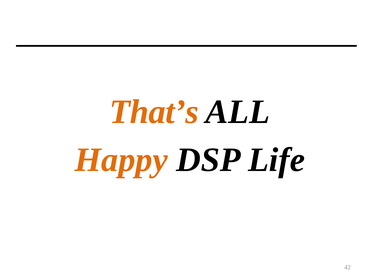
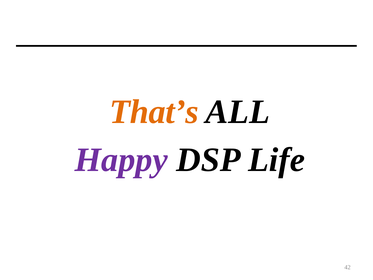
Happy colour: orange -> purple
